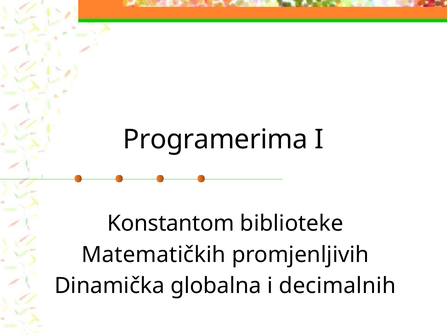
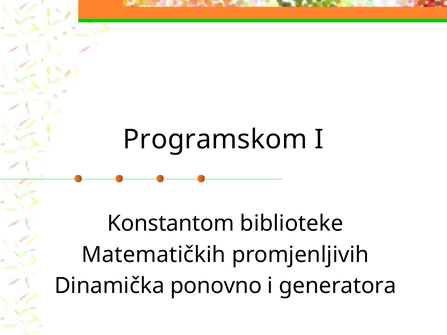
Programerima: Programerima -> Programskom
globalna: globalna -> ponovno
decimalnih: decimalnih -> generatora
